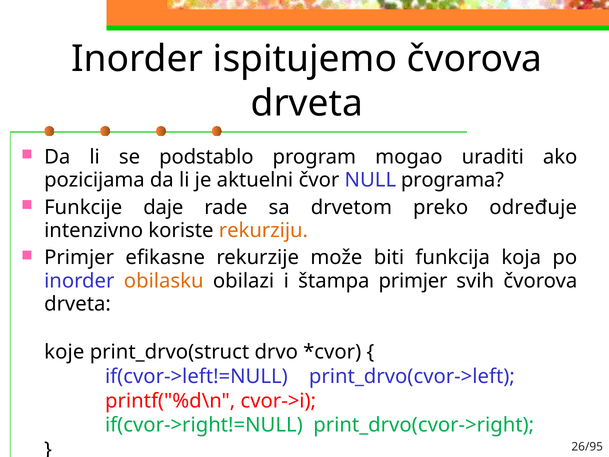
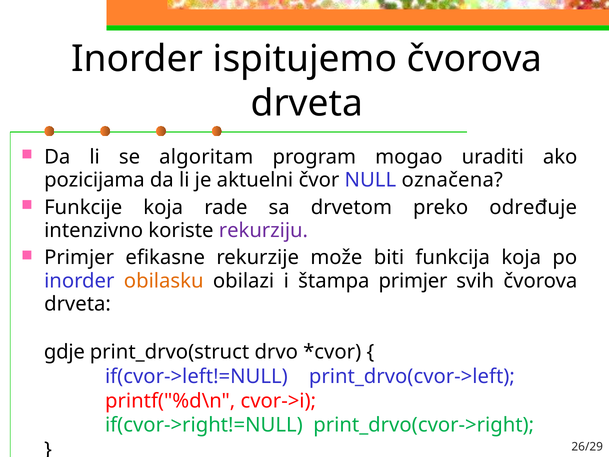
podstablo: podstablo -> algoritam
programa: programa -> označena
Funkcije daje: daje -> koja
rekurziju colour: orange -> purple
koje: koje -> gdje
26/95: 26/95 -> 26/29
